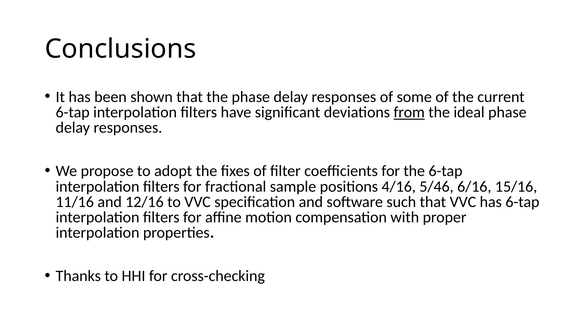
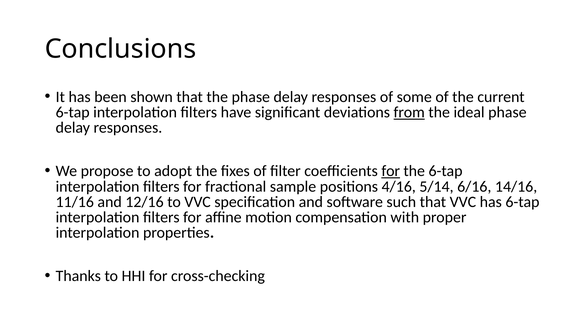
for at (391, 171) underline: none -> present
5/46: 5/46 -> 5/14
15/16: 15/16 -> 14/16
